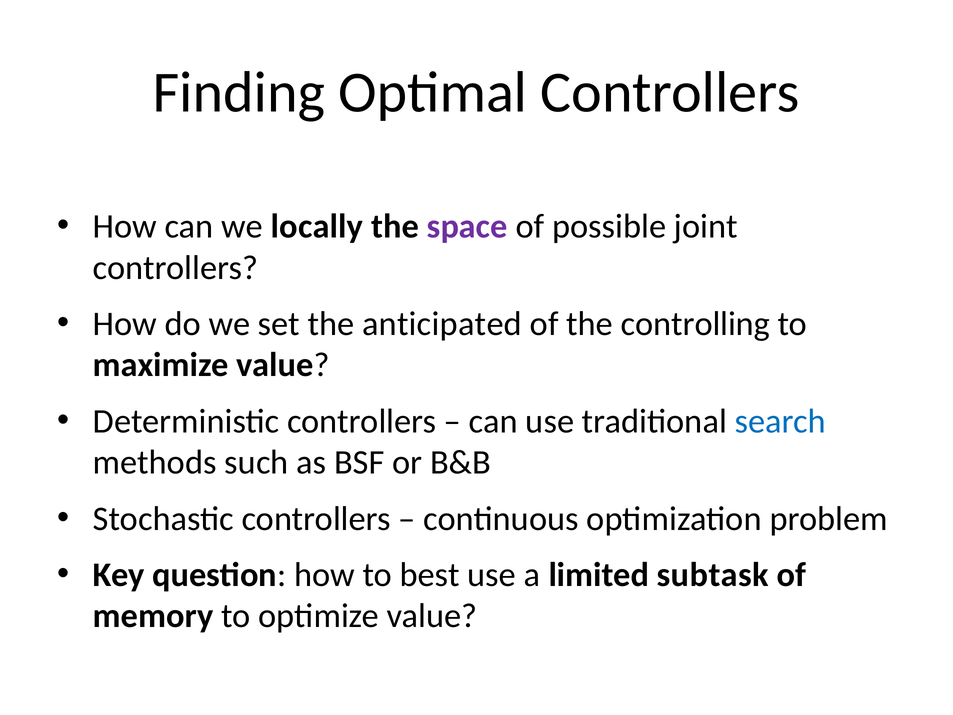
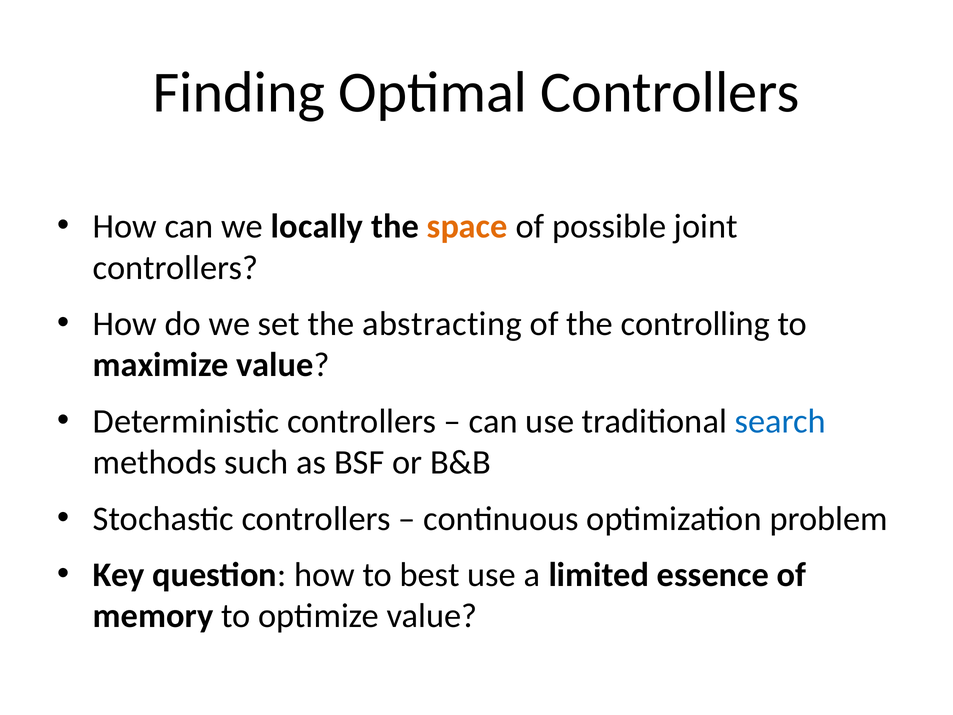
space colour: purple -> orange
anticipated: anticipated -> abstracting
subtask: subtask -> essence
